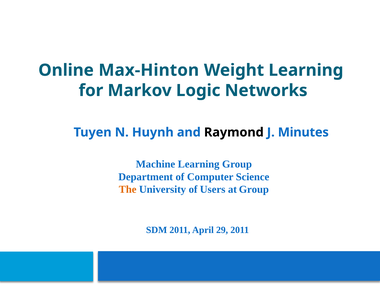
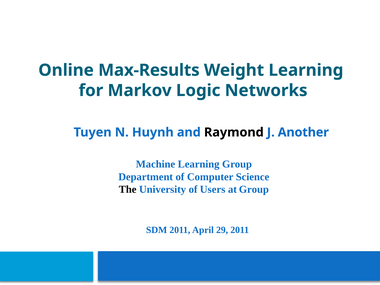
Max-Hinton: Max-Hinton -> Max-Results
Minutes: Minutes -> Another
The colour: orange -> black
